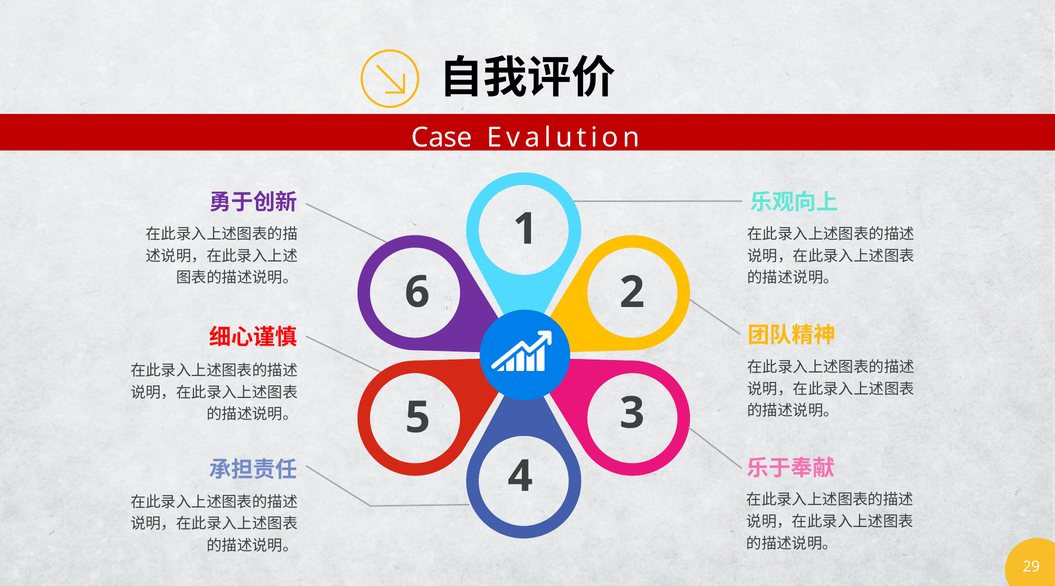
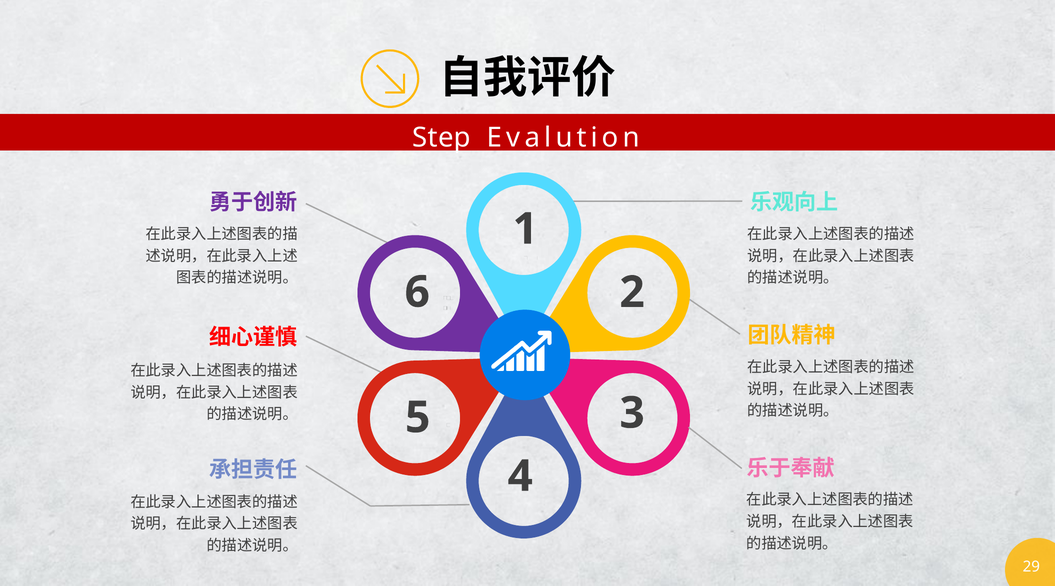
Case: Case -> Step
